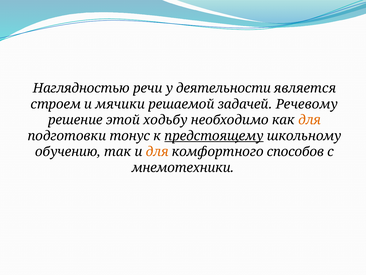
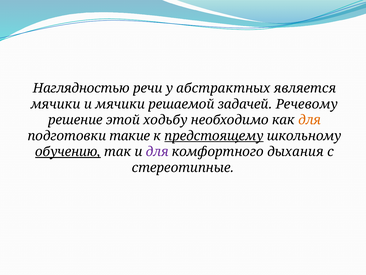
деятельности: деятельности -> абстрактных
строем at (56, 104): строем -> мячики
тонус: тонус -> такие
обучению underline: none -> present
для at (157, 152) colour: orange -> purple
способов: способов -> дыхания
мнемотехники: мнемотехники -> стереотипные
